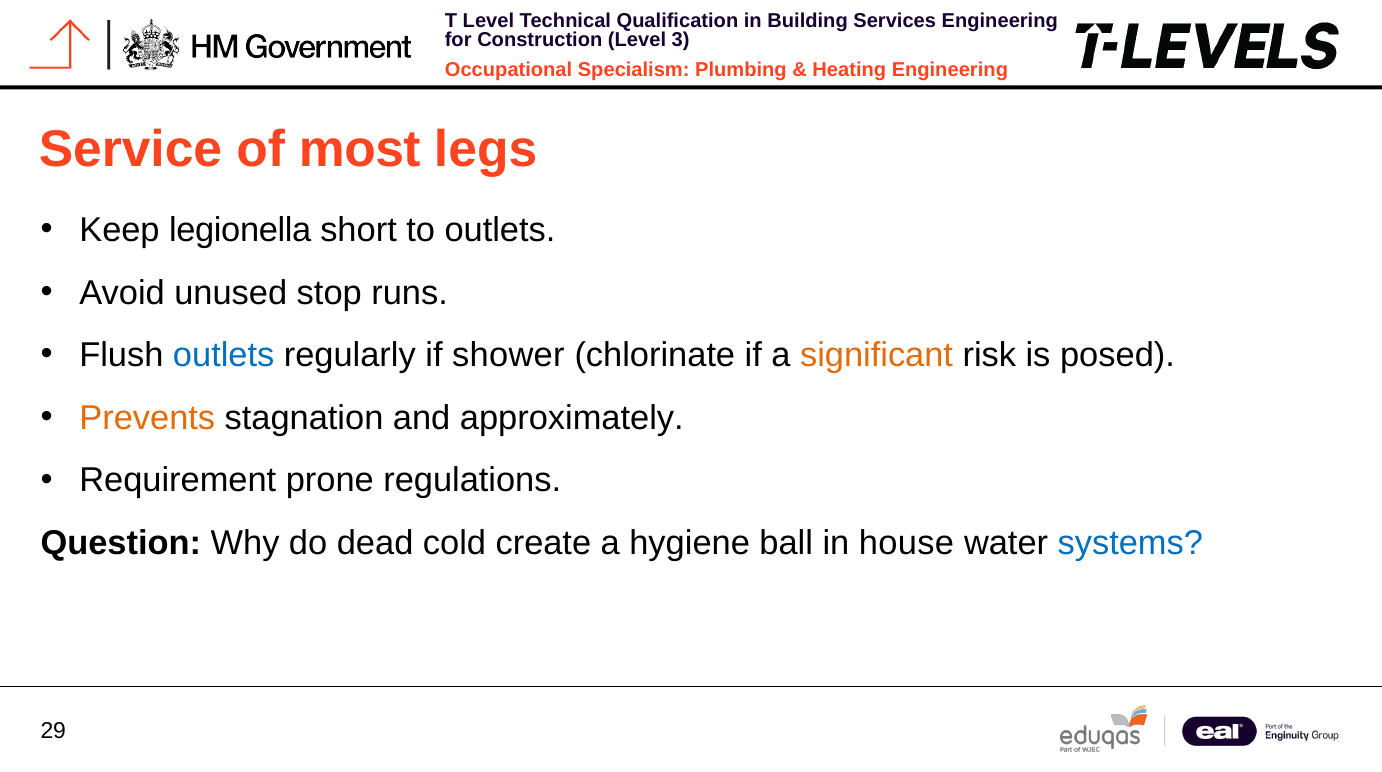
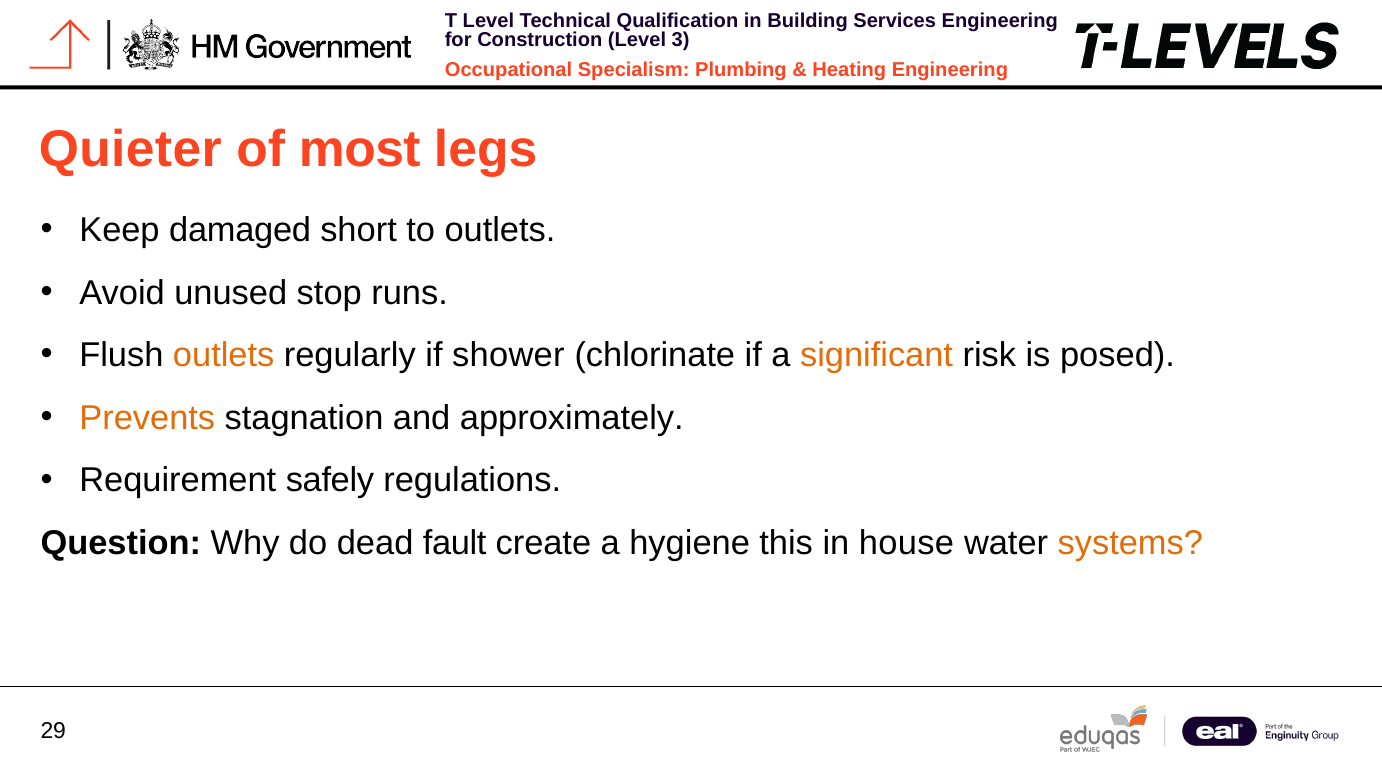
Service: Service -> Quieter
legionella: legionella -> damaged
outlets at (224, 356) colour: blue -> orange
prone: prone -> safely
cold: cold -> fault
ball: ball -> this
systems colour: blue -> orange
